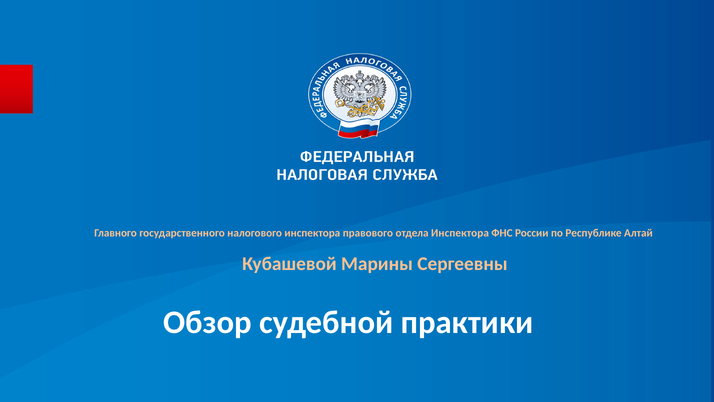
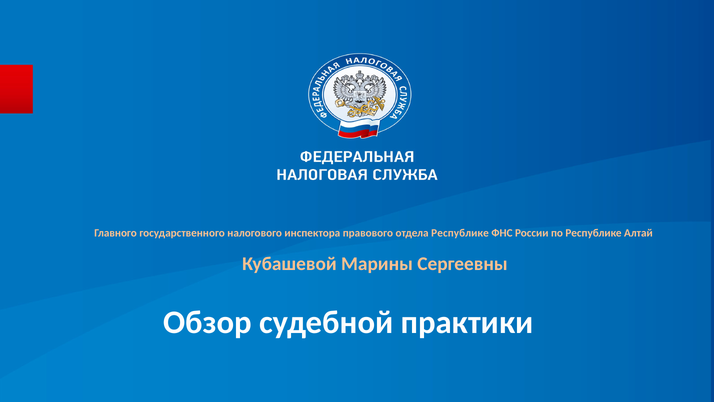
отдела Инспектора: Инспектора -> Республике
